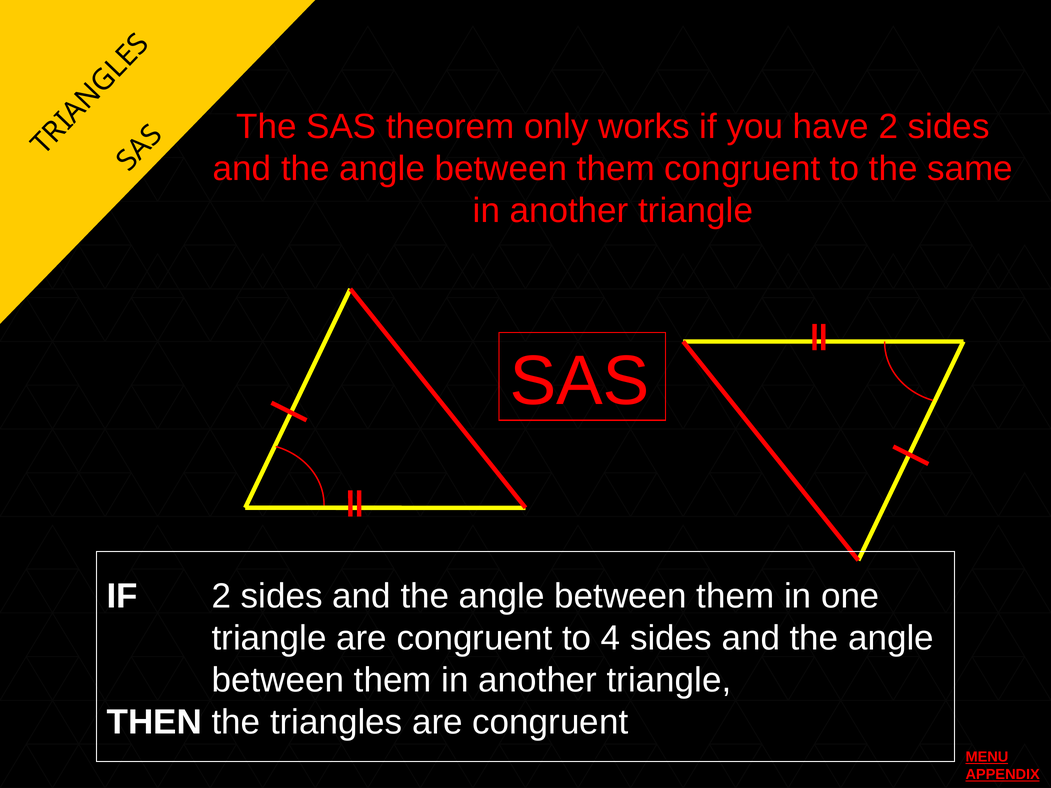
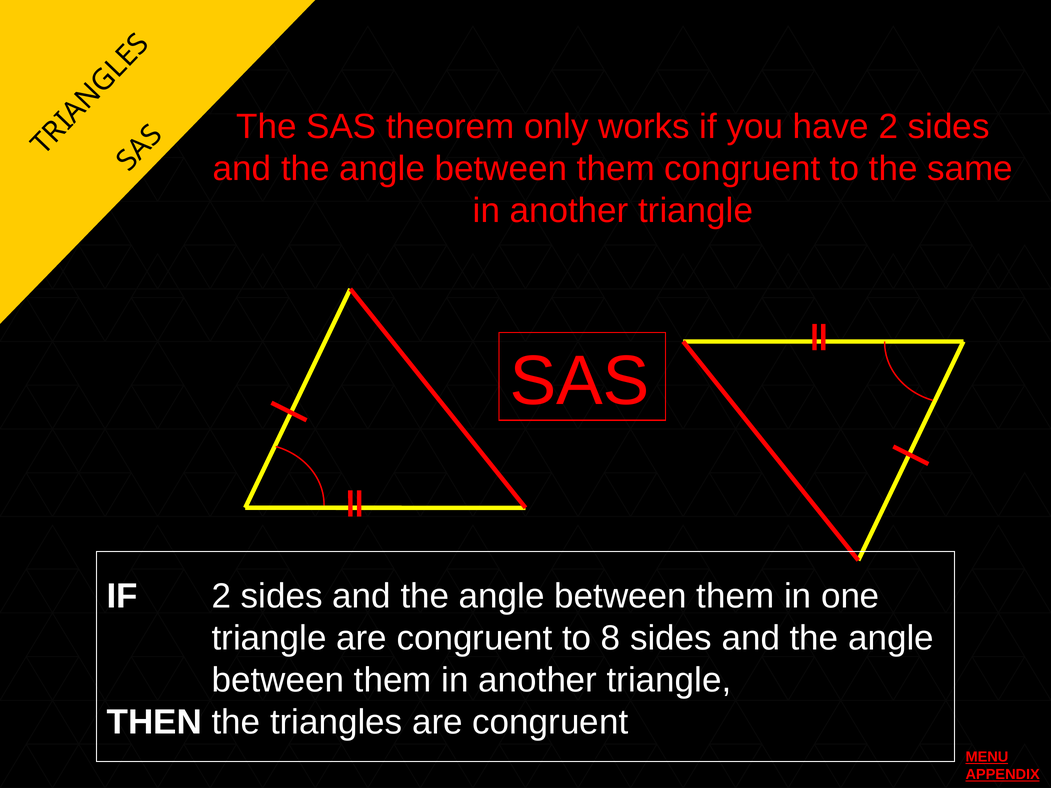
4: 4 -> 8
